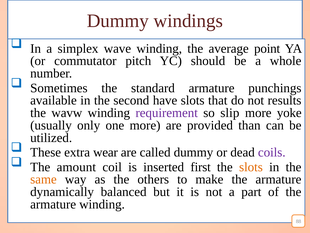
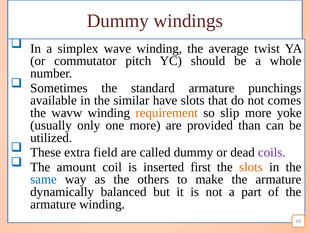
point: point -> twist
second: second -> similar
results: results -> comes
requirement colour: purple -> orange
wear: wear -> field
same colour: orange -> blue
